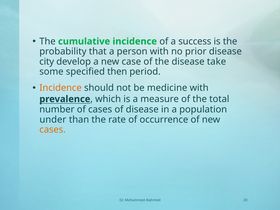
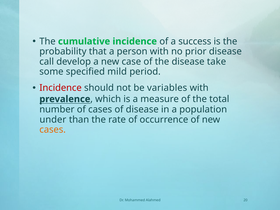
city: city -> call
then: then -> mild
Incidence at (61, 88) colour: orange -> red
medicine: medicine -> variables
